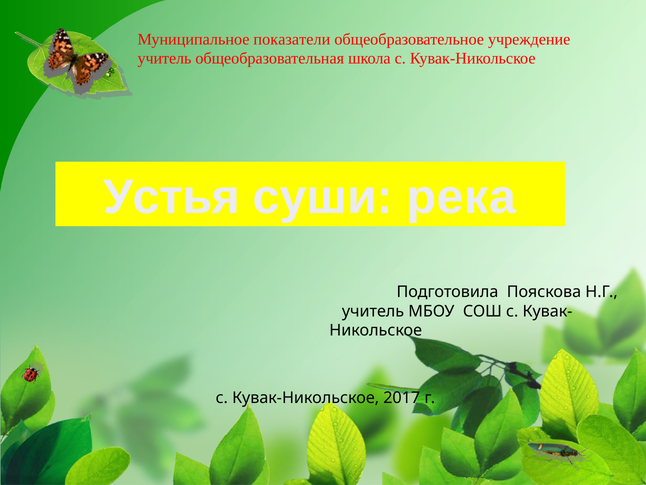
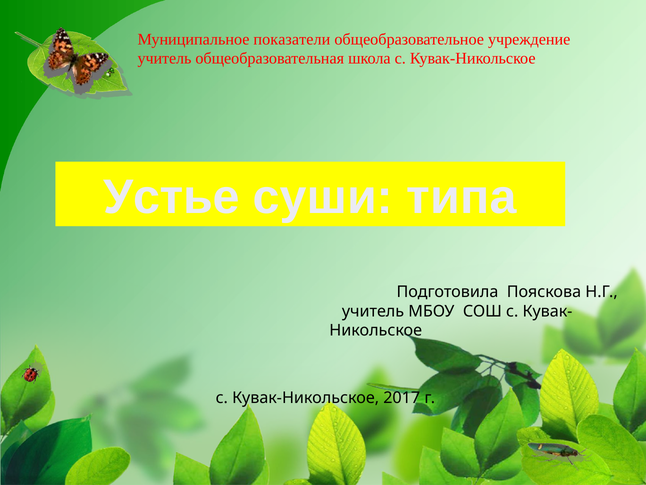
Устья: Устья -> Устье
река: река -> типа
